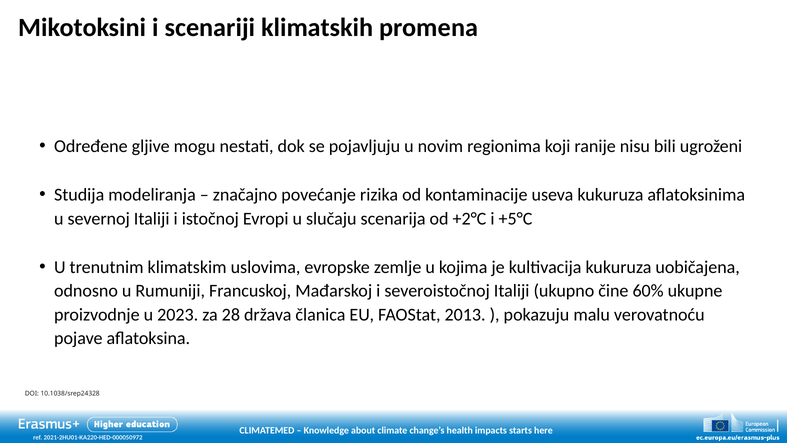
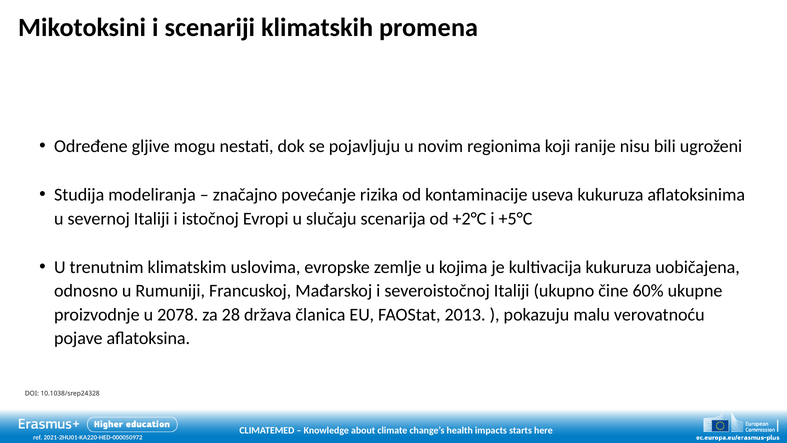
2023: 2023 -> 2078
